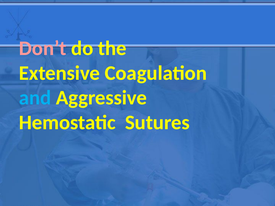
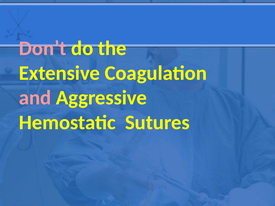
and colour: light blue -> pink
